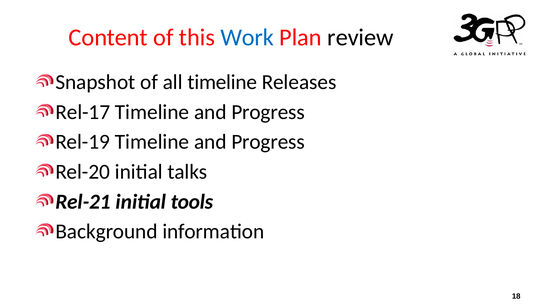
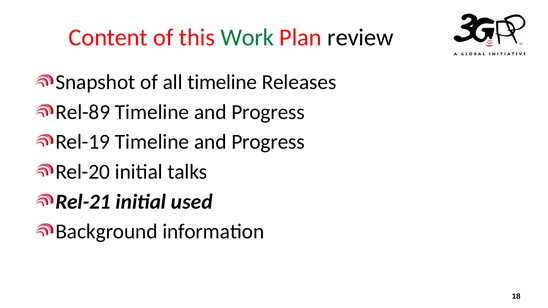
Work colour: blue -> green
Rel-17: Rel-17 -> Rel-89
tools: tools -> used
